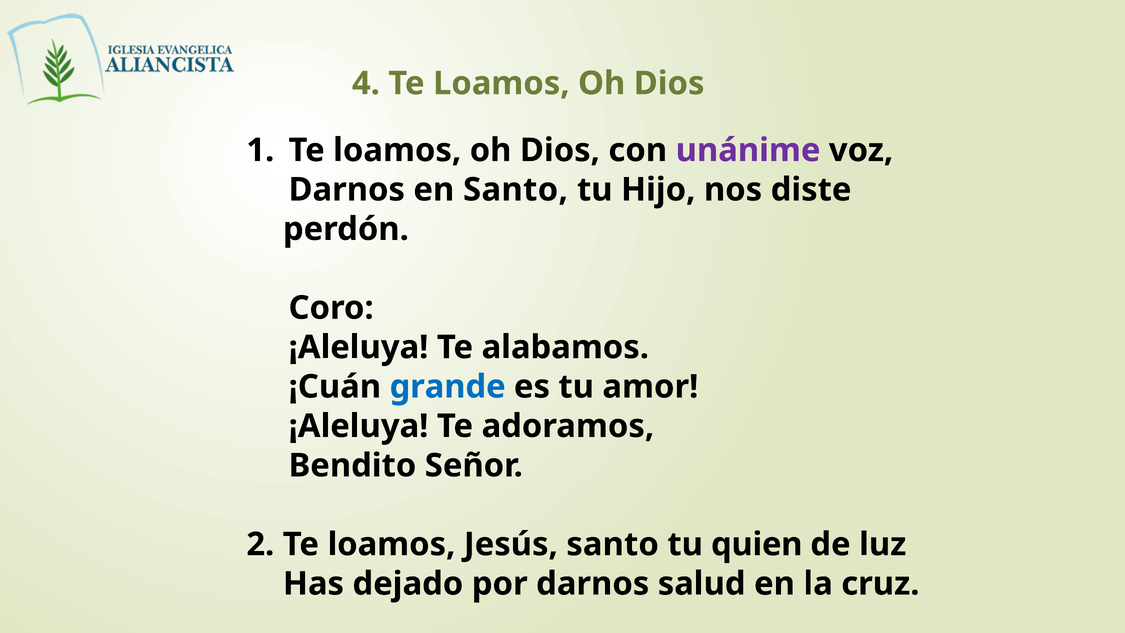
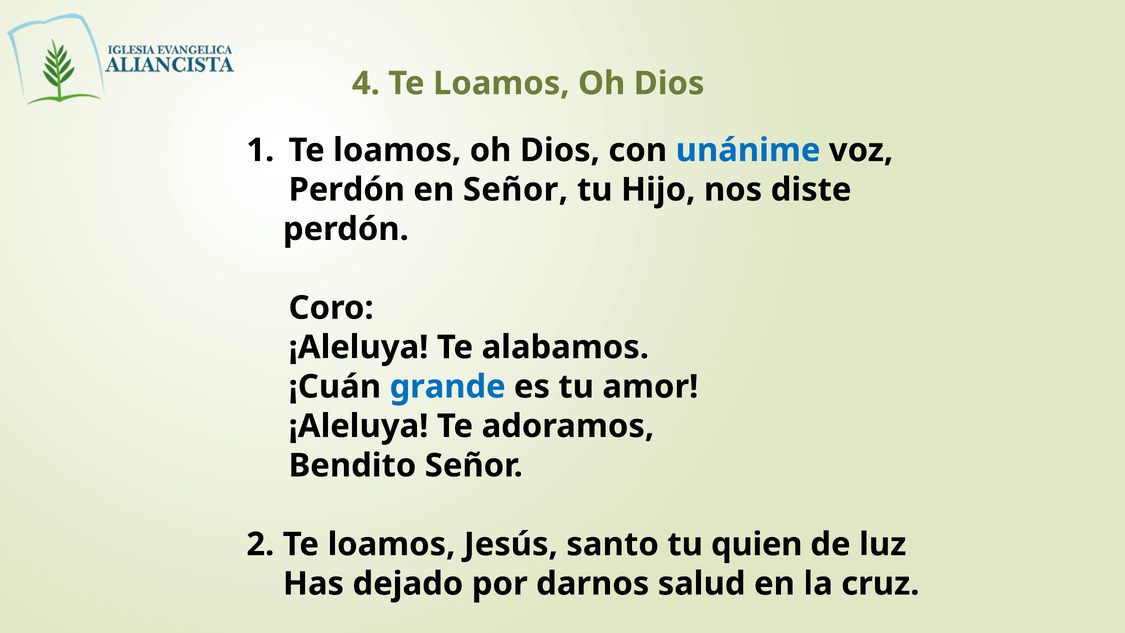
unánime colour: purple -> blue
Darnos at (347, 190): Darnos -> Perdón
en Santo: Santo -> Señor
